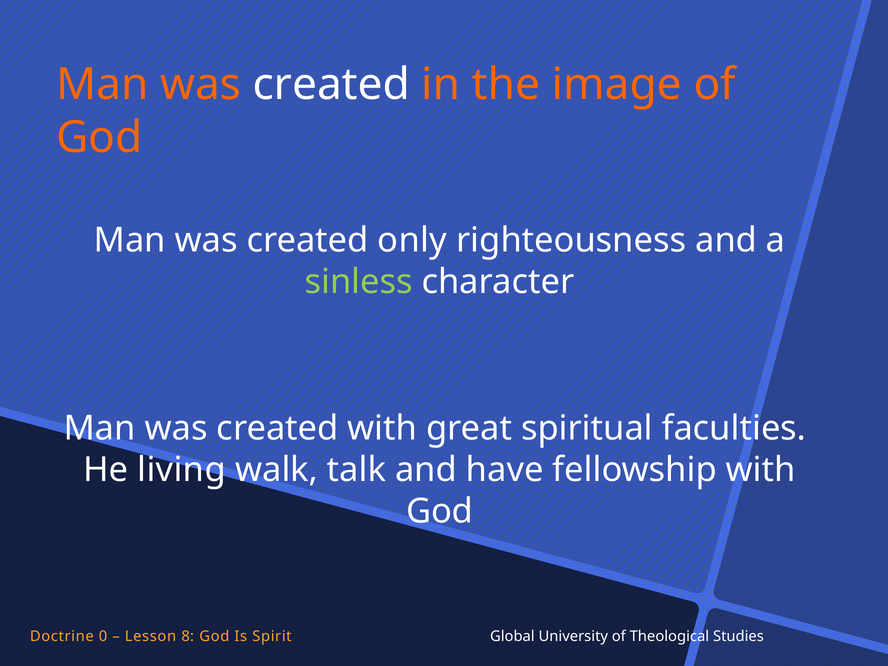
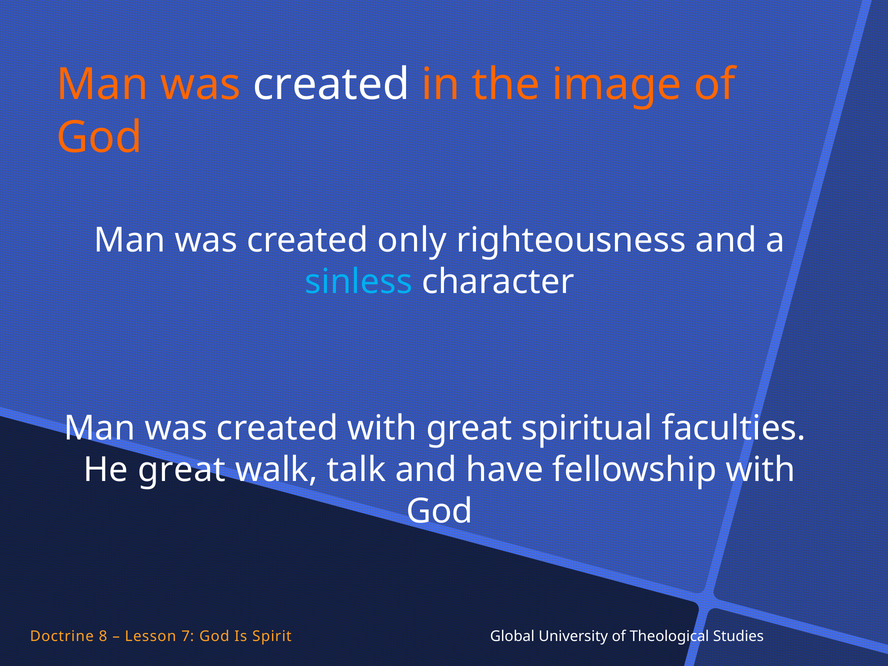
sinless colour: light green -> light blue
He living: living -> great
0: 0 -> 8
8: 8 -> 7
